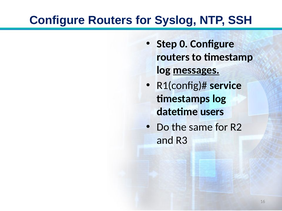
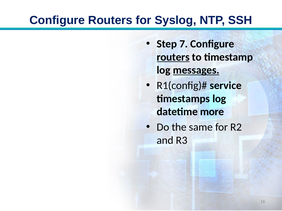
0: 0 -> 7
routers at (173, 57) underline: none -> present
users: users -> more
